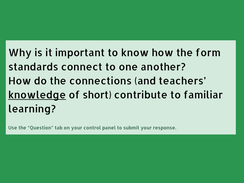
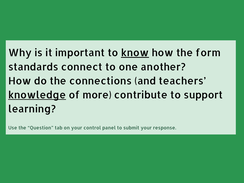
know underline: none -> present
short: short -> more
familiar: familiar -> support
